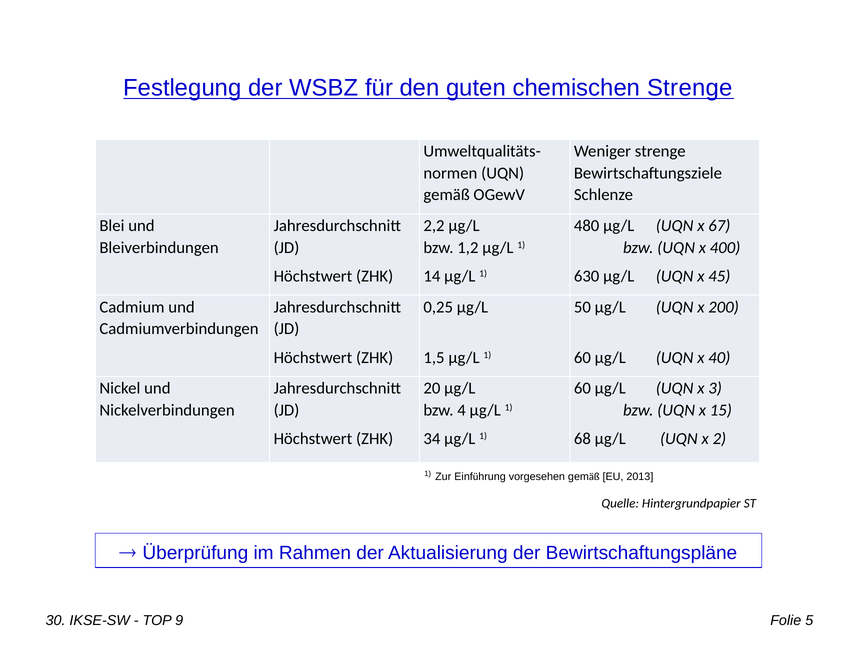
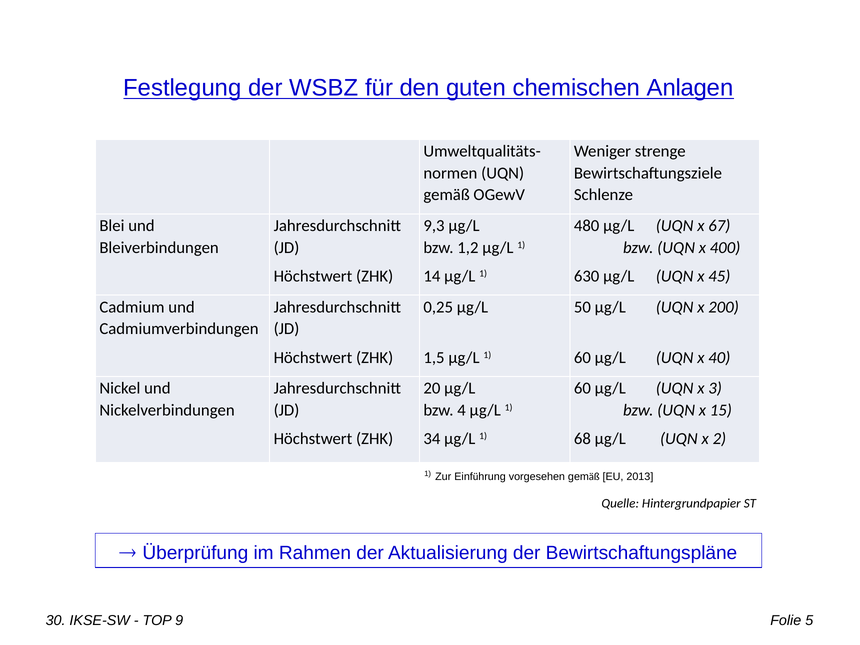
chemischen Strenge: Strenge -> Anlagen
2,2: 2,2 -> 9,3
